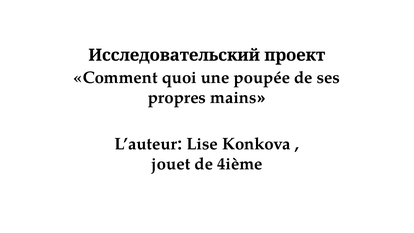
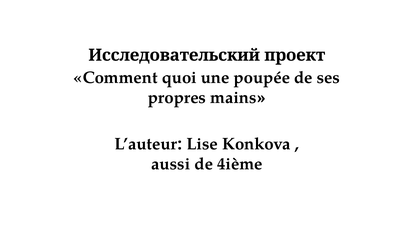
jouet: jouet -> aussi
